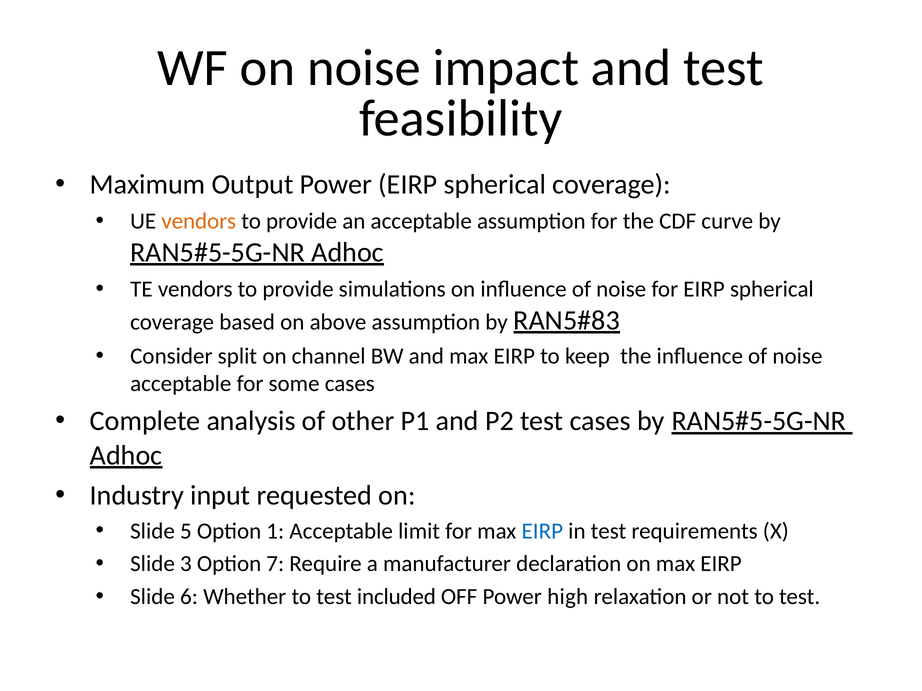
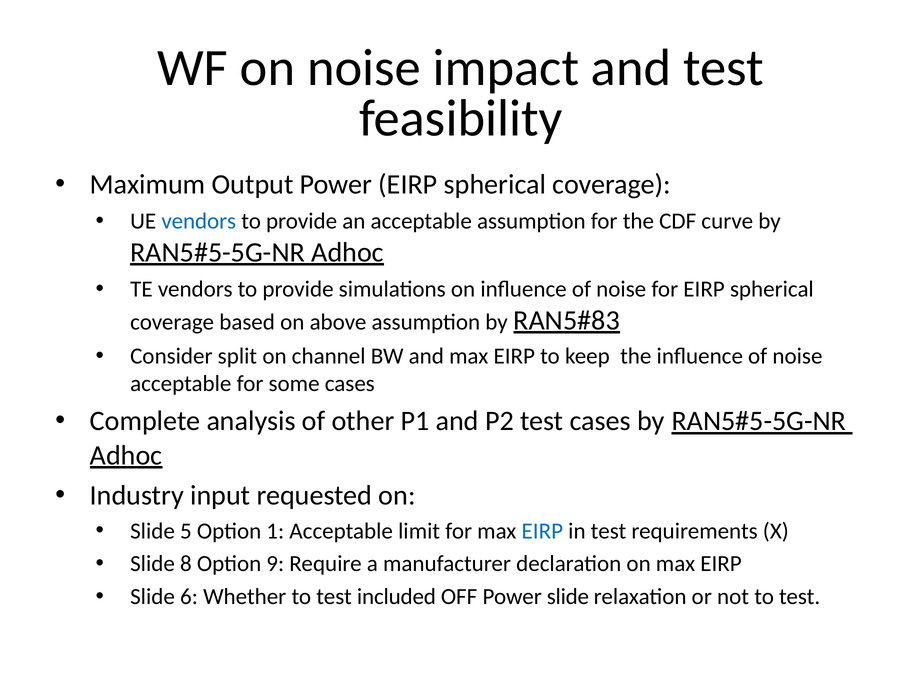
vendors at (199, 221) colour: orange -> blue
3: 3 -> 8
7: 7 -> 9
Power high: high -> slide
